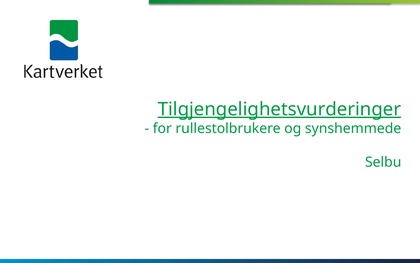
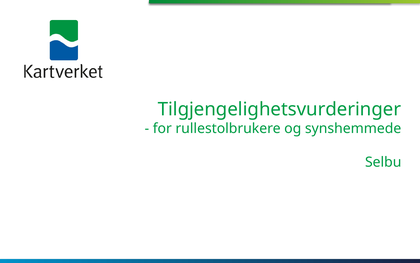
Tilgjengelighetsvurderinger underline: present -> none
